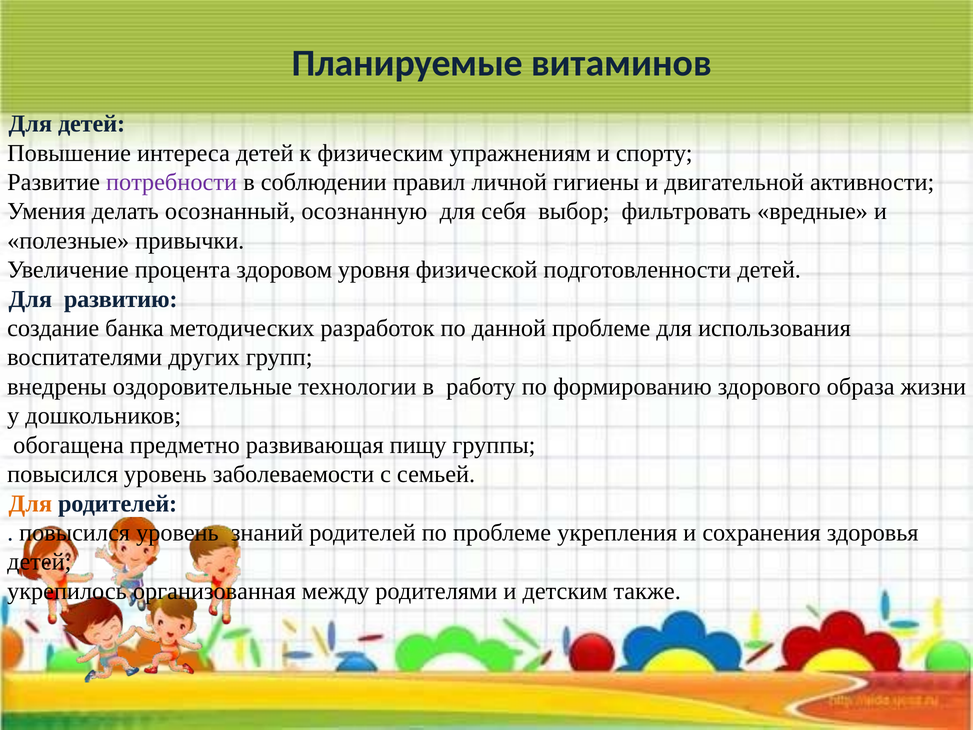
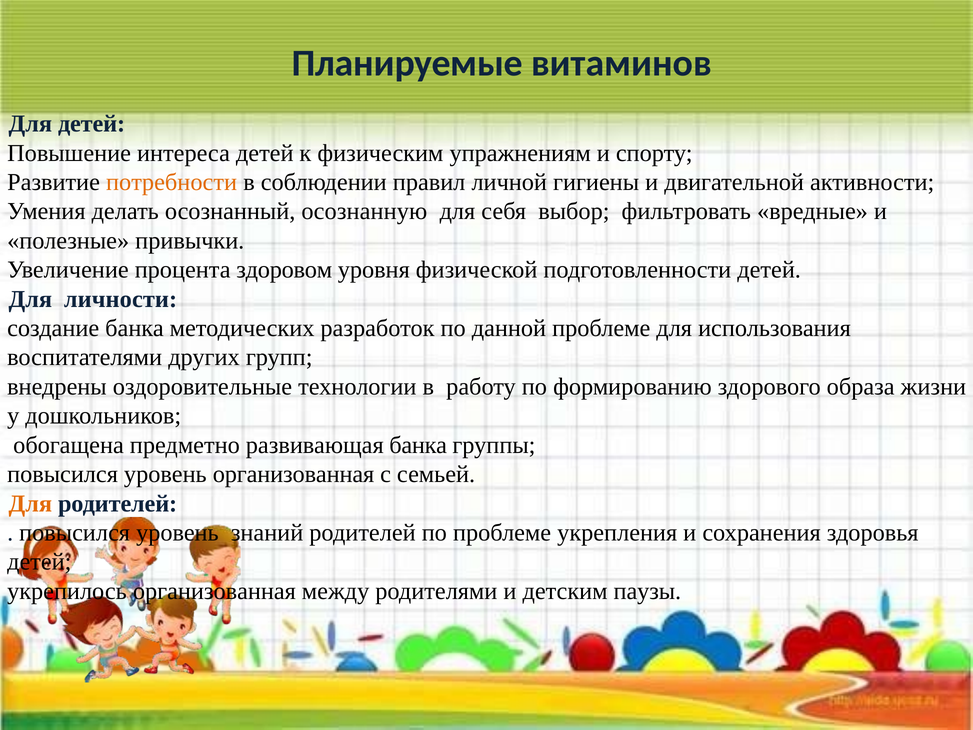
потребности colour: purple -> orange
развитию: развитию -> личности
развивающая пищу: пищу -> банка
уровень заболеваемости: заболеваемости -> организованная
также: также -> паузы
